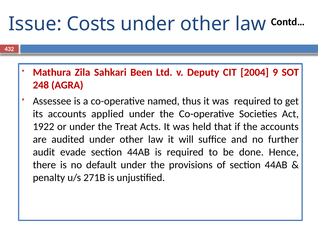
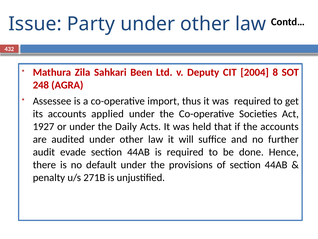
Costs: Costs -> Party
9: 9 -> 8
named: named -> import
1922: 1922 -> 1927
Treat: Treat -> Daily
